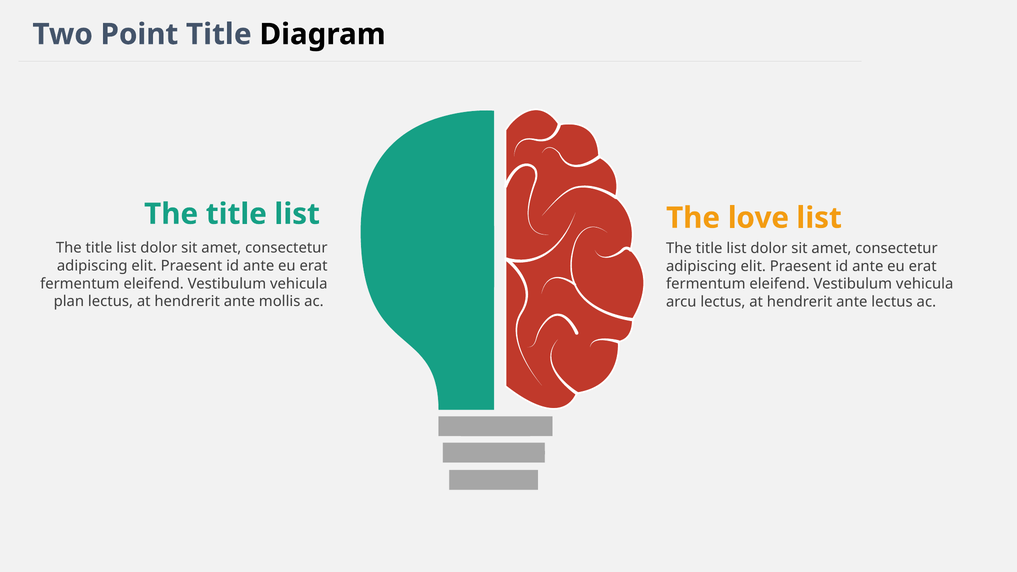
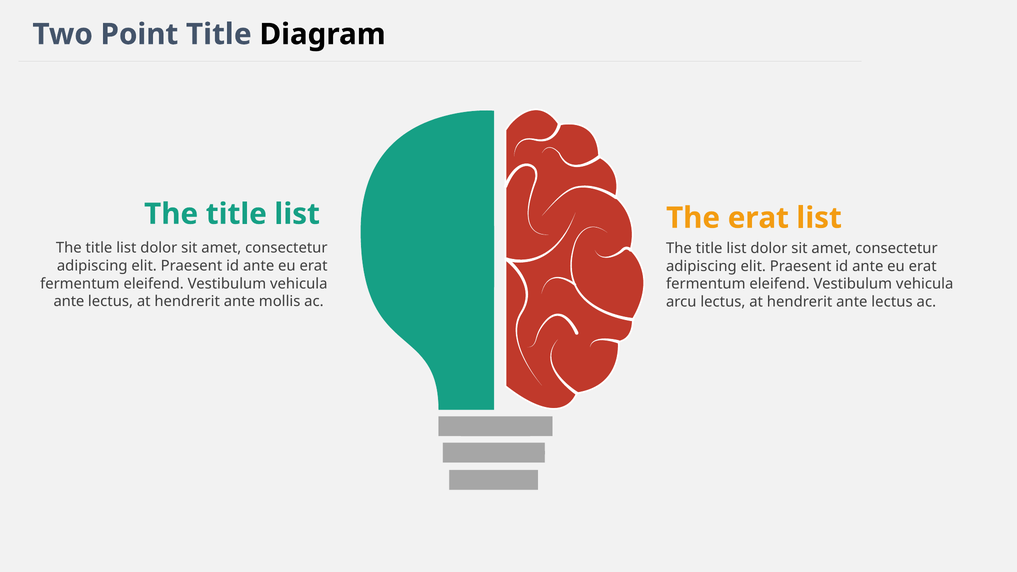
The love: love -> erat
plan at (69, 301): plan -> ante
